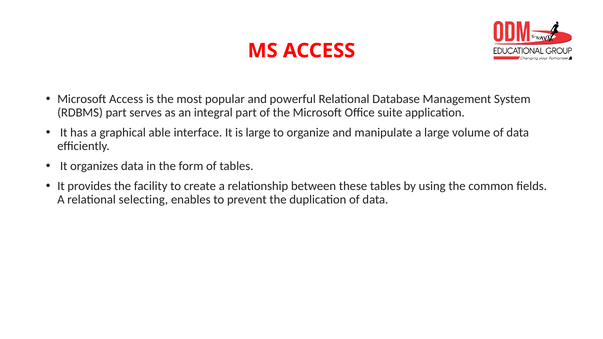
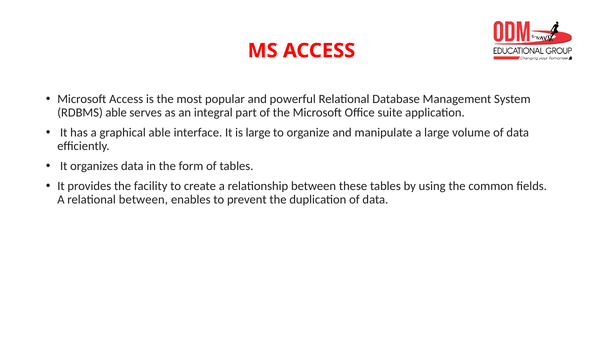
RDBMS part: part -> able
relational selecting: selecting -> between
